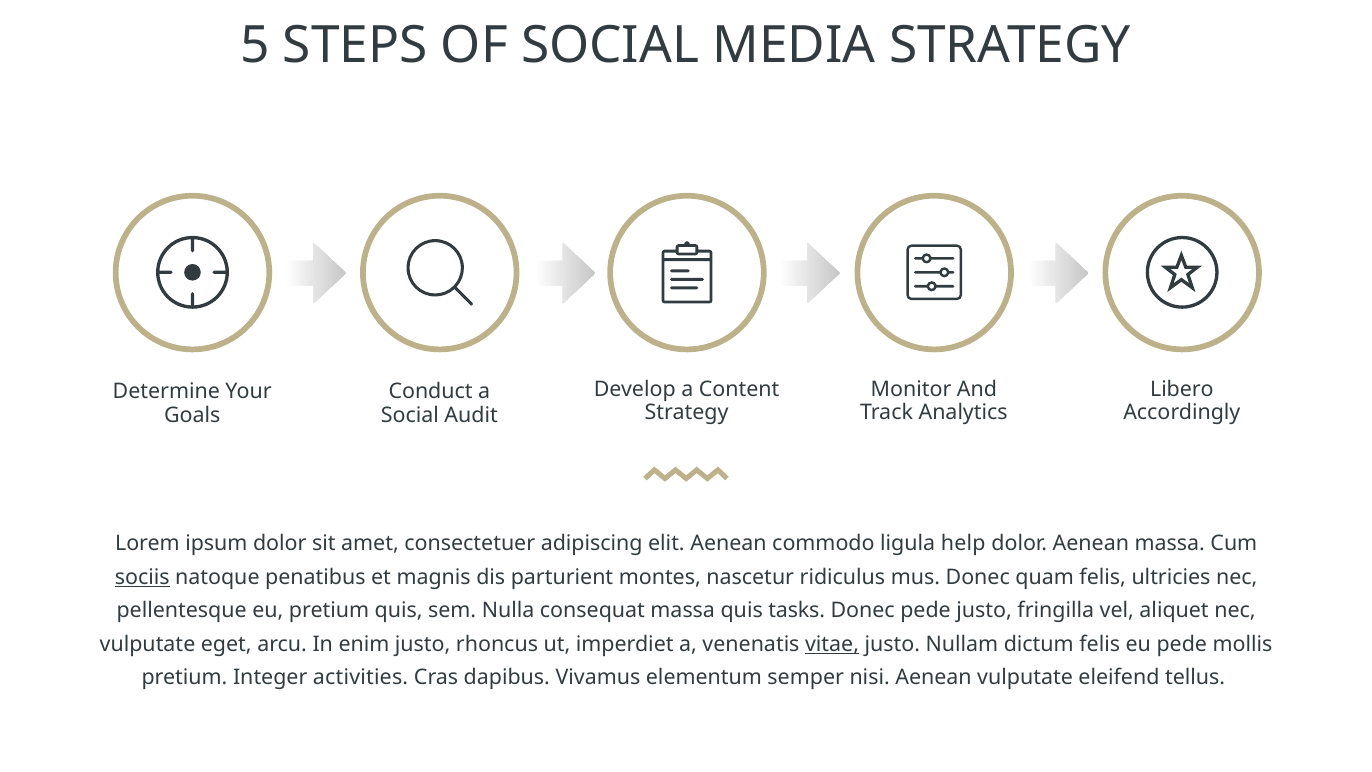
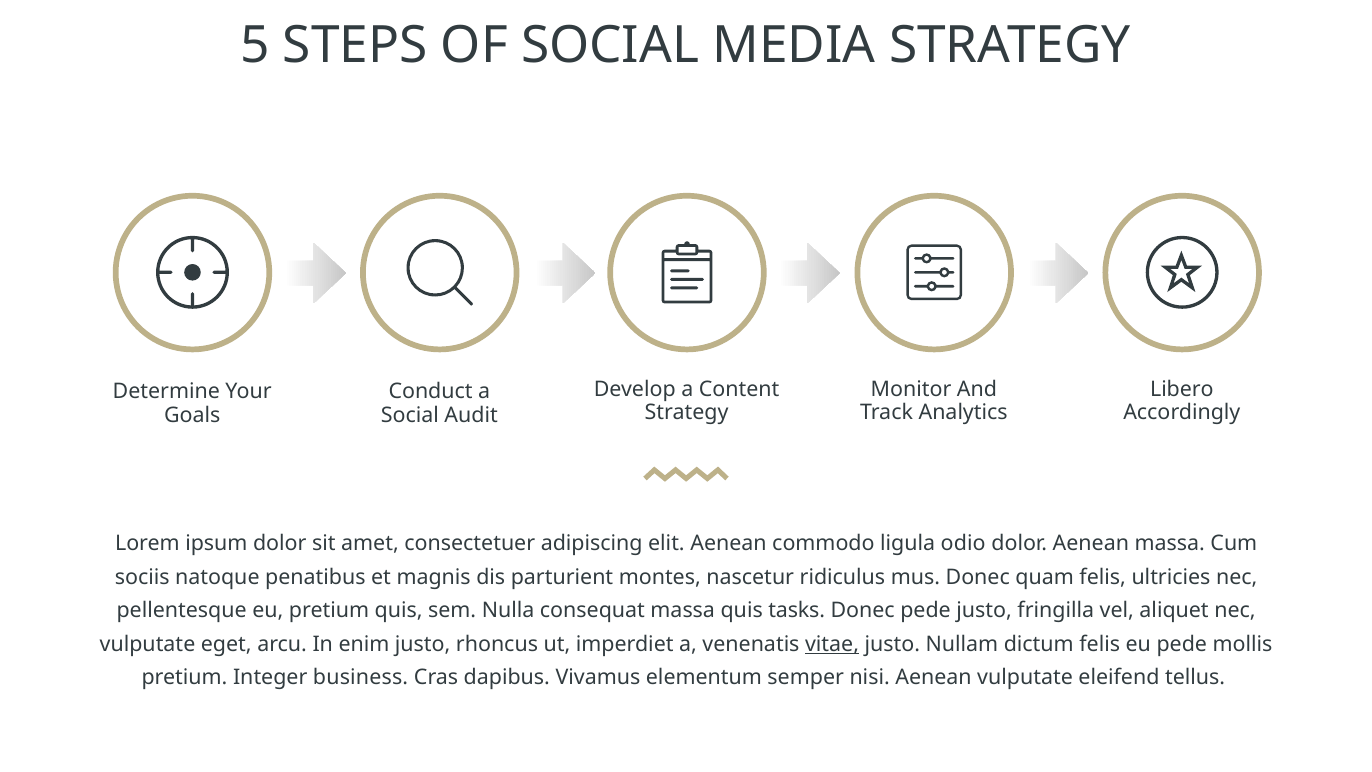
help: help -> odio
sociis underline: present -> none
activities: activities -> business
